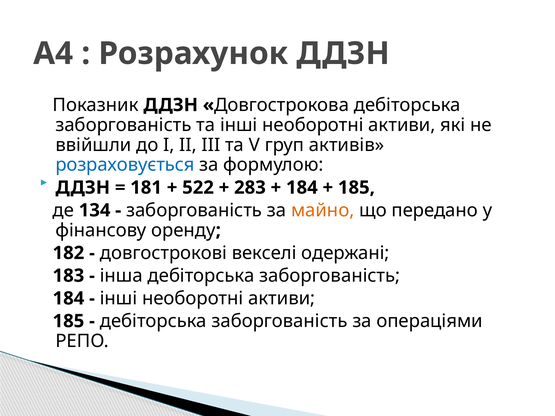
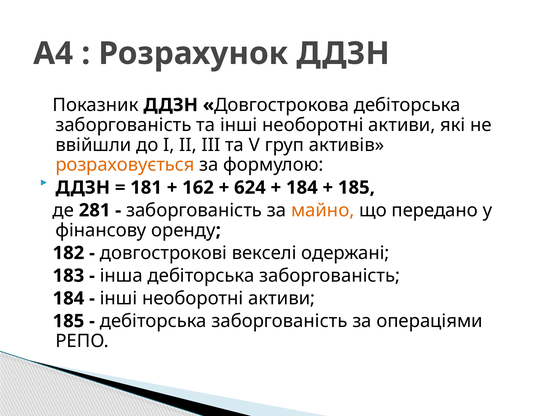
розраховується colour: blue -> orange
522: 522 -> 162
283: 283 -> 624
134: 134 -> 281
